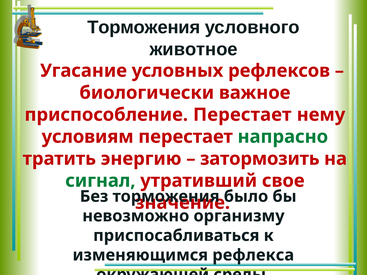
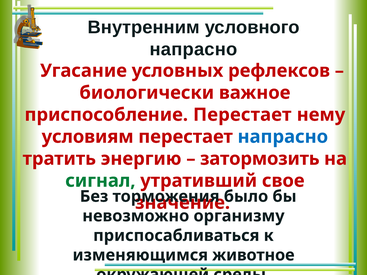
Торможения at (144, 27): Торможения -> Внутренним
животное at (194, 49): животное -> напрасно
напрасно at (283, 137) colour: green -> blue
рефлекса: рефлекса -> животное
